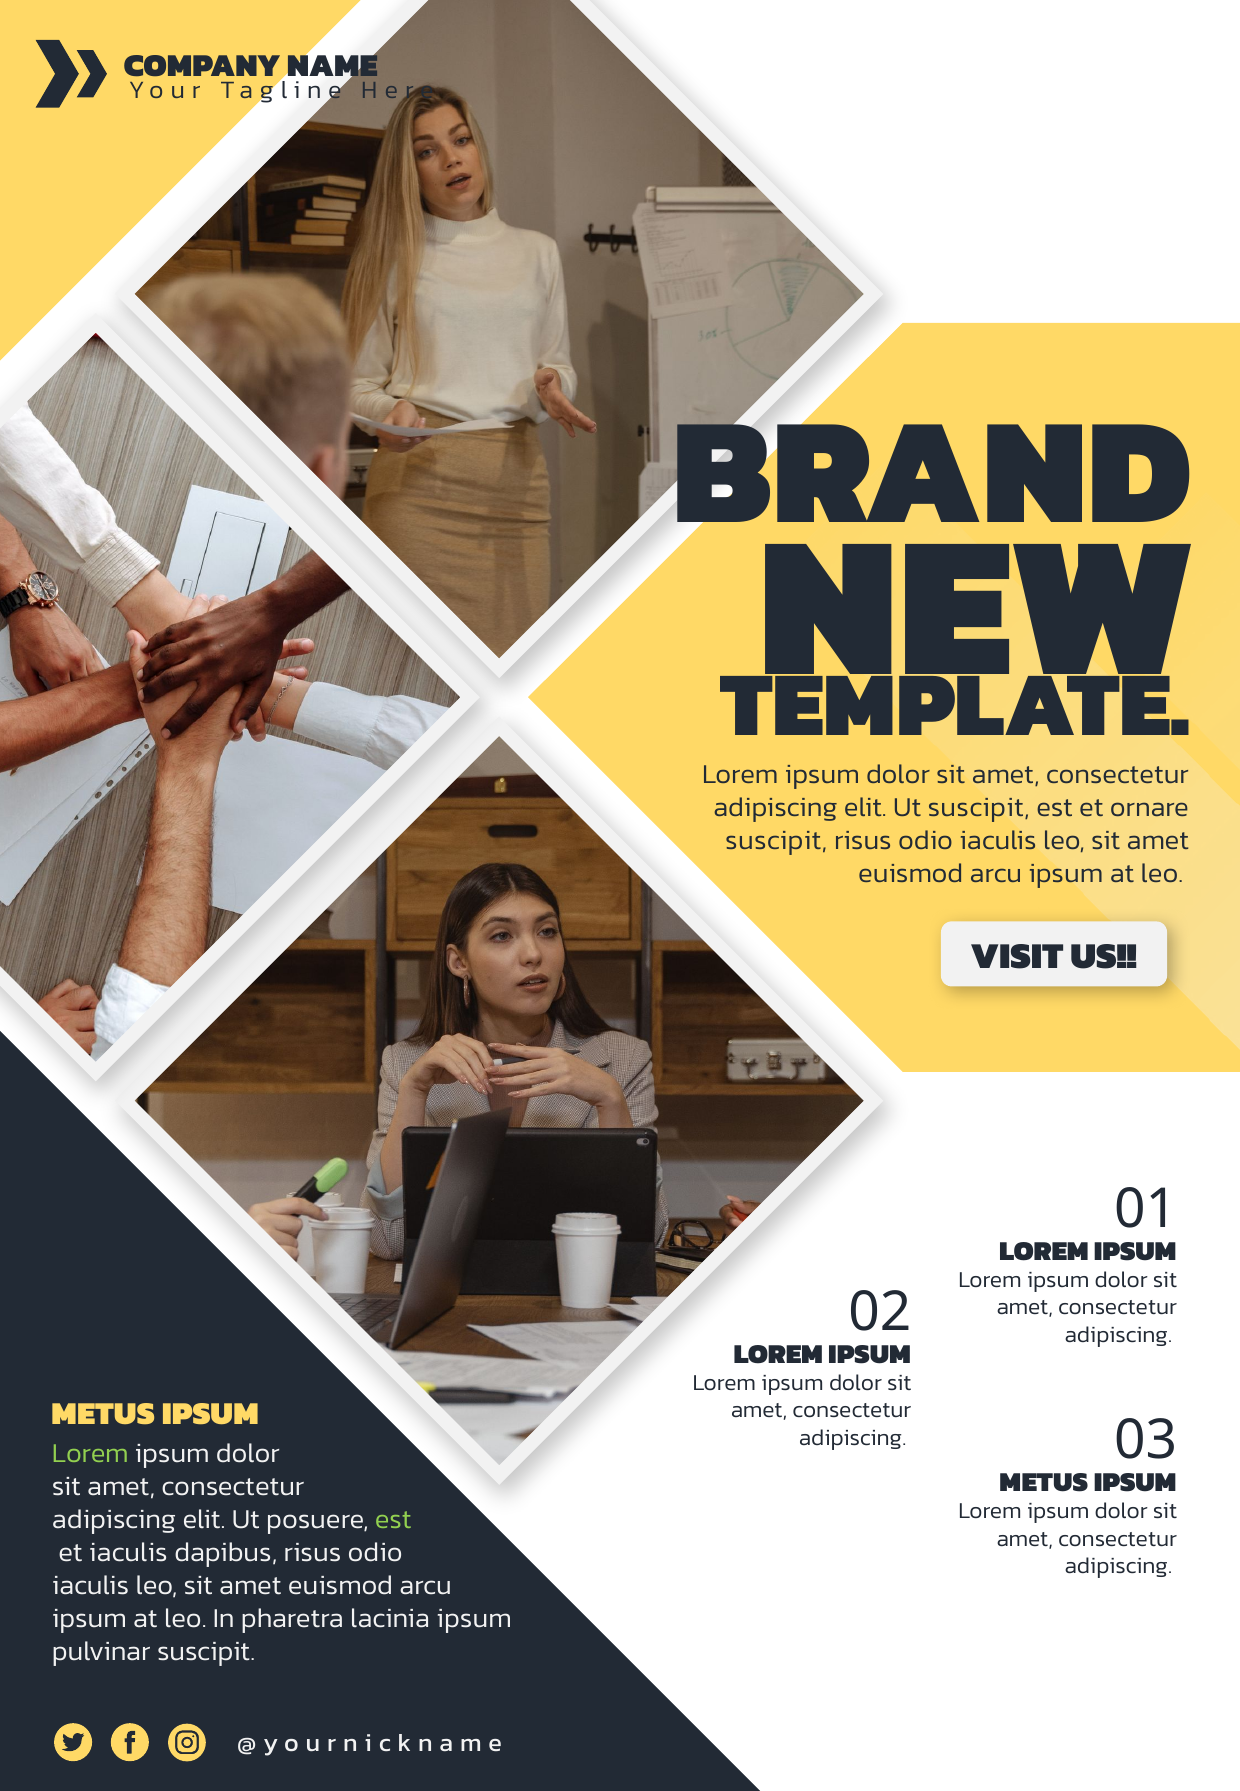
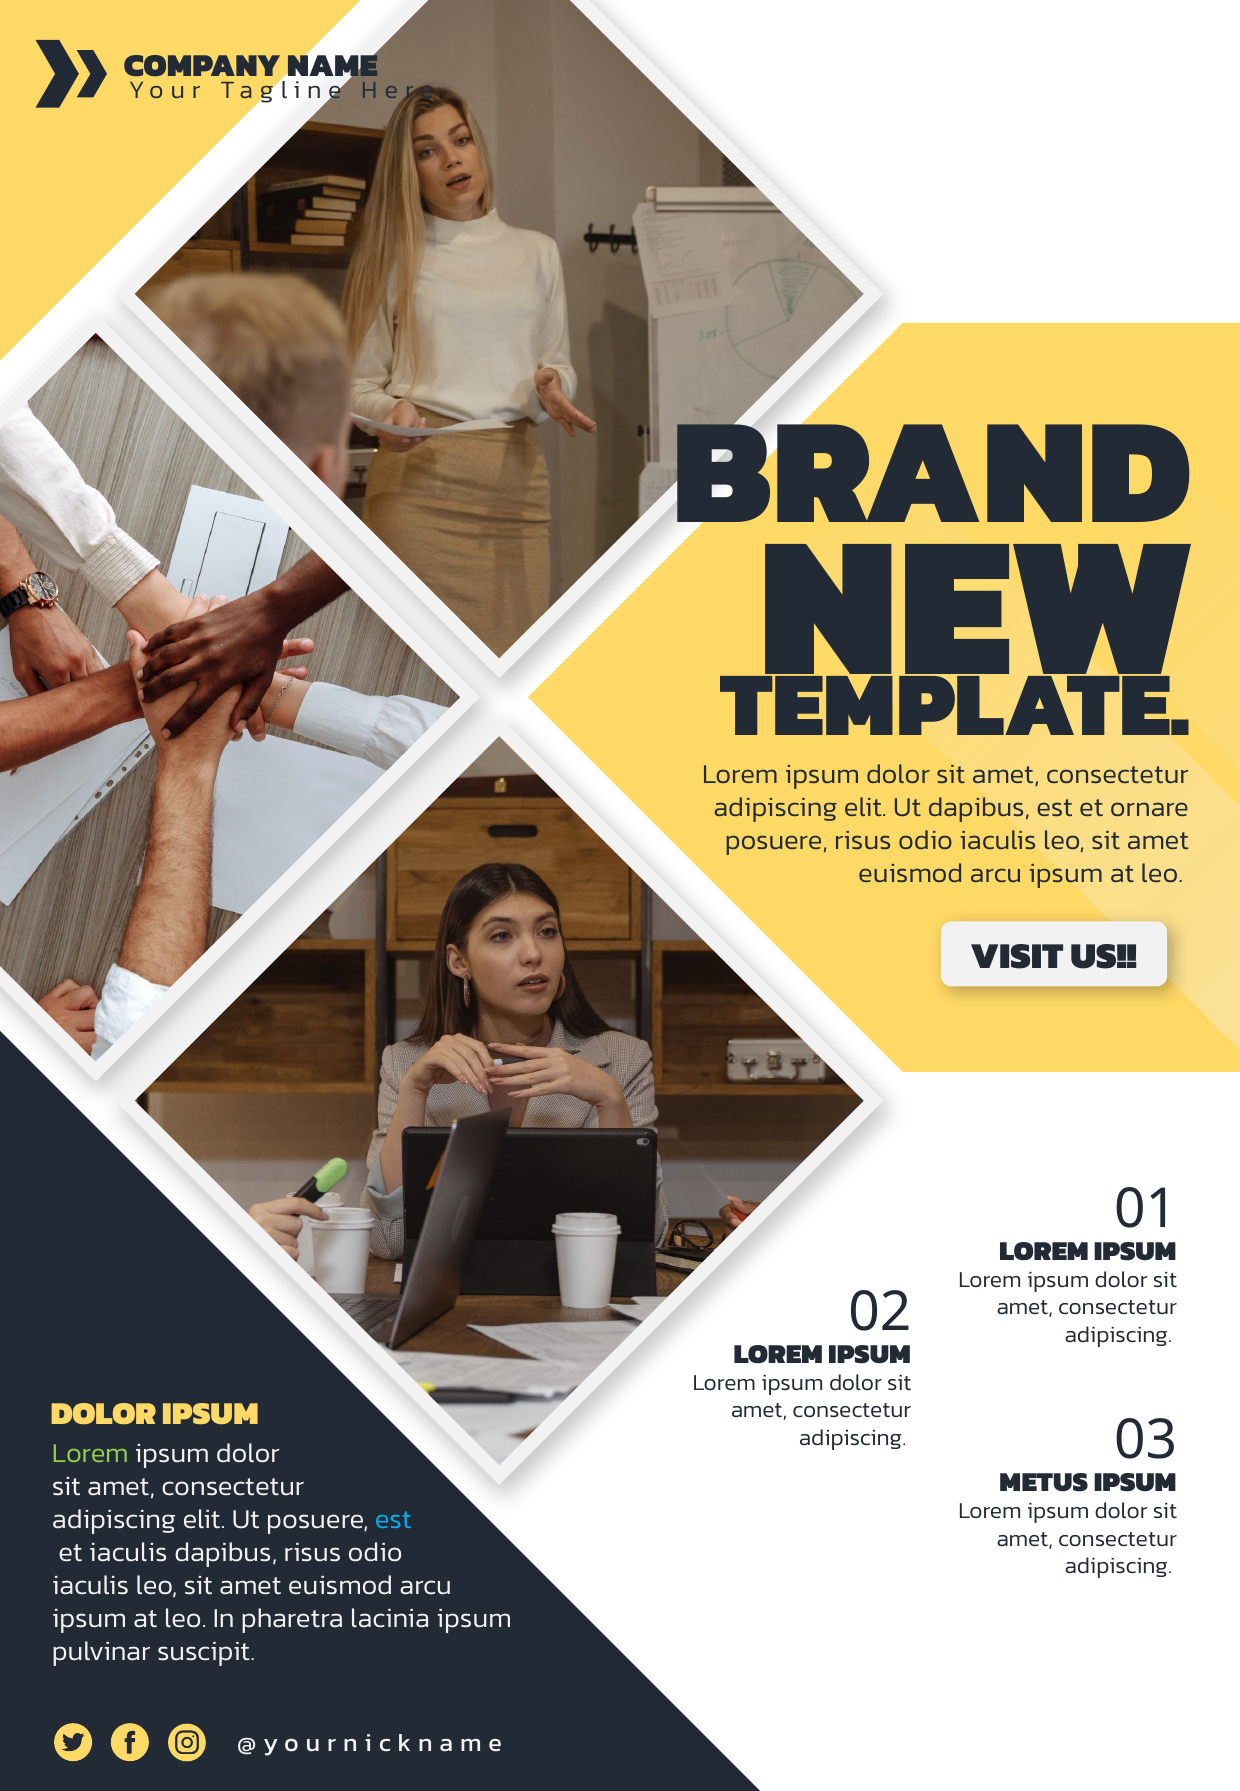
Ut suscipit: suscipit -> dapibus
suscipit at (776, 841): suscipit -> posuere
METUS at (103, 1414): METUS -> DOLOR
est at (393, 1520) colour: light green -> light blue
